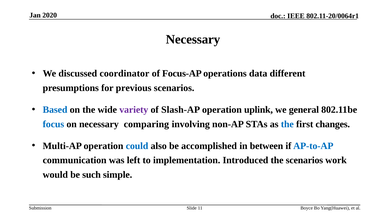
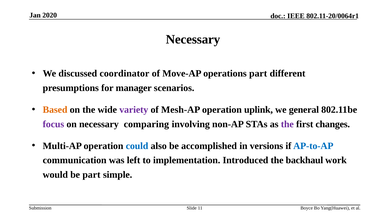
Focus-AP: Focus-AP -> Move-AP
operations data: data -> part
previous: previous -> manager
Based colour: blue -> orange
Slash-AP: Slash-AP -> Mesh-AP
focus colour: blue -> purple
the at (287, 124) colour: blue -> purple
between: between -> versions
the scenarios: scenarios -> backhaul
be such: such -> part
